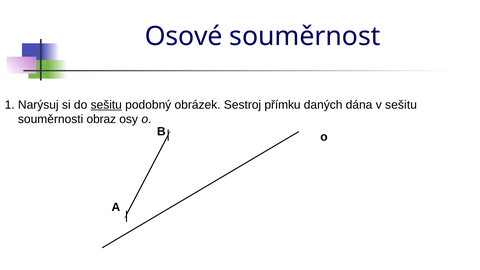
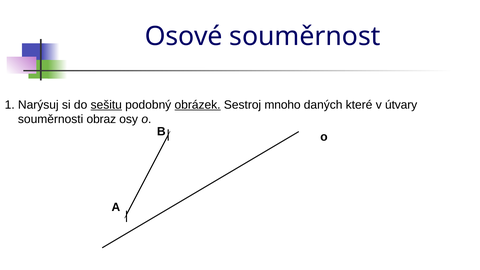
obrázek underline: none -> present
přímku: přímku -> mnoho
dána: dána -> které
v sešitu: sešitu -> útvary
